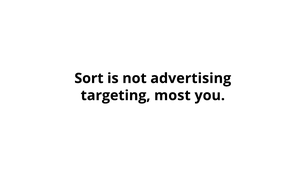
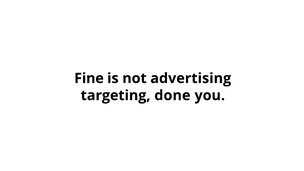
Sort: Sort -> Fine
most: most -> done
